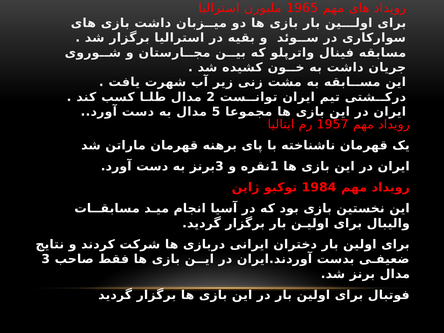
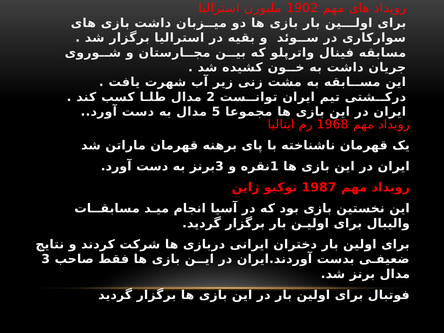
1965: 1965 -> 1902
1957: 1957 -> 1968
1984: 1984 -> 1987
